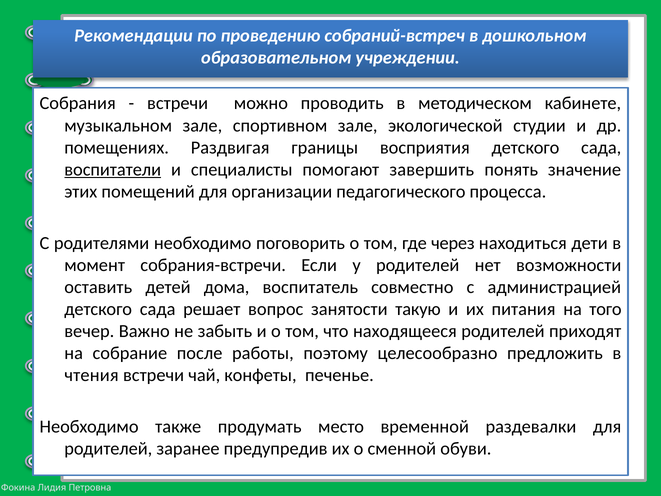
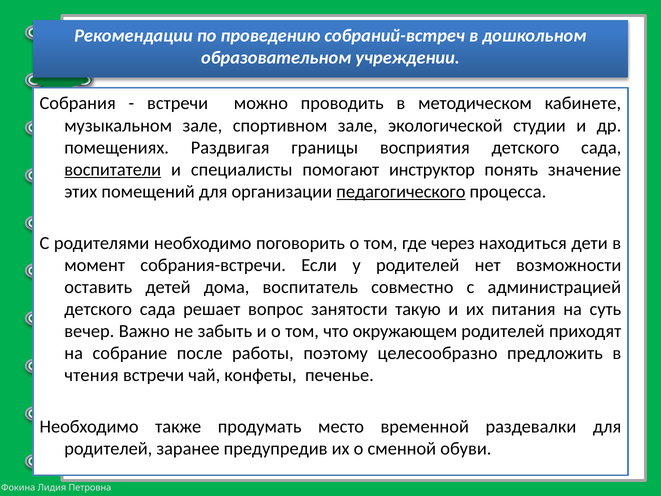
завершить: завершить -> инструктор
педагогического underline: none -> present
того: того -> суть
находящееся: находящееся -> окружающем
